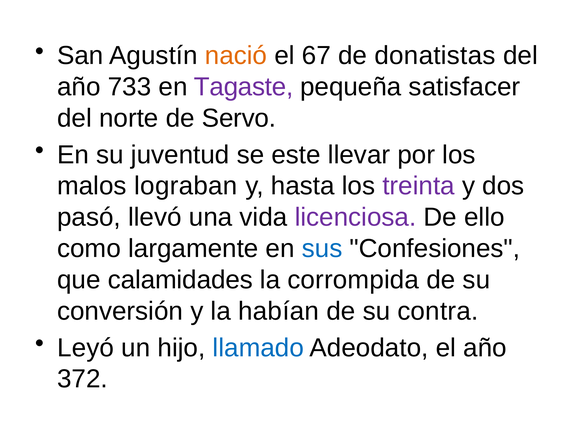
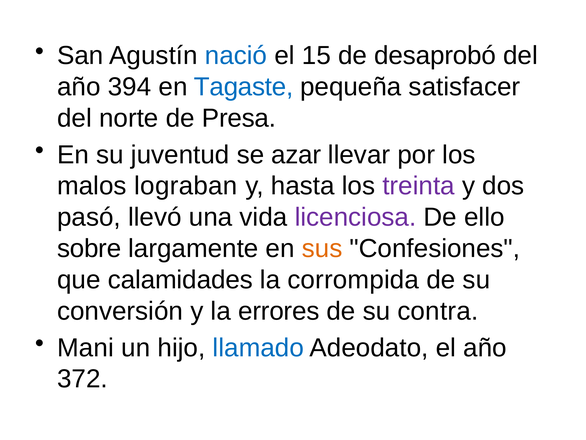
nació colour: orange -> blue
67: 67 -> 15
donatistas: donatistas -> desaprobó
733: 733 -> 394
Tagaste colour: purple -> blue
Servo: Servo -> Presa
este: este -> azar
como: como -> sobre
sus colour: blue -> orange
habían: habían -> errores
Leyó: Leyó -> Mani
